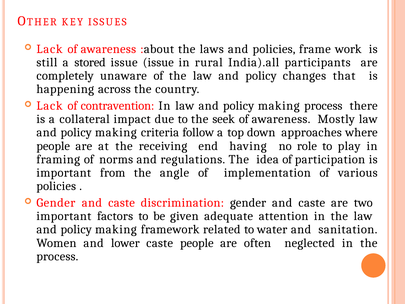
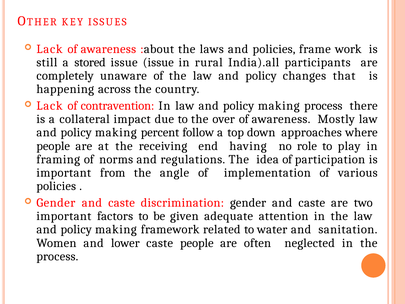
seek: seek -> over
criteria: criteria -> percent
